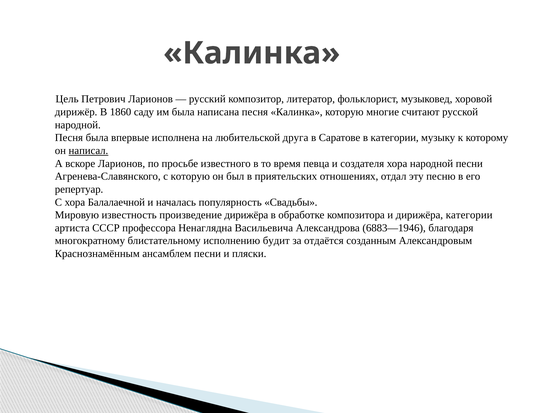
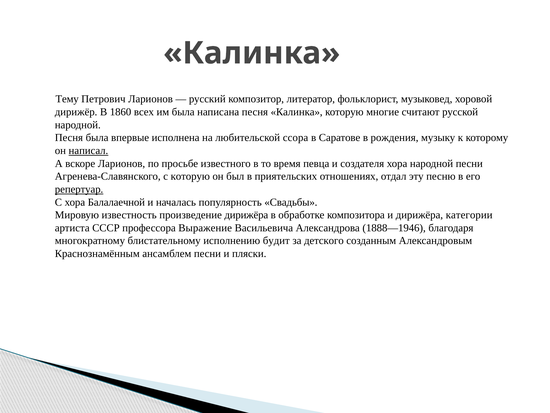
Цель: Цель -> Тему
саду: саду -> всех
друга: друга -> ссора
в категории: категории -> рождения
репертуар underline: none -> present
Ненаглядна: Ненаглядна -> Выражение
6883—1946: 6883—1946 -> 1888—1946
отдаётся: отдаётся -> детского
